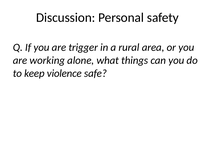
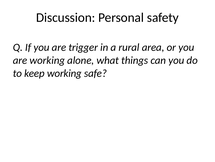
keep violence: violence -> working
